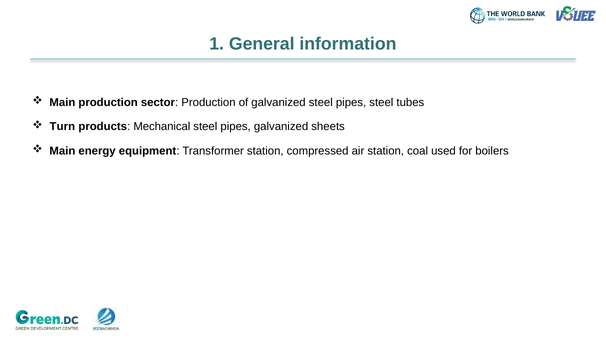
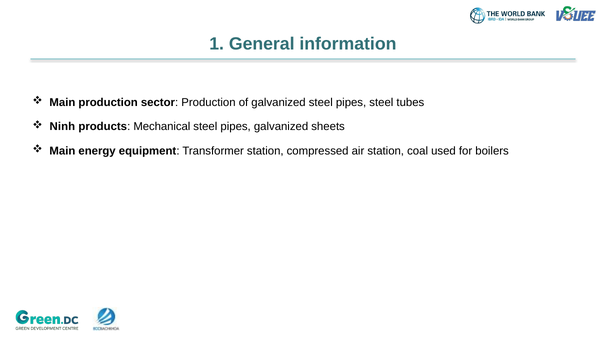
Turn: Turn -> Ninh
